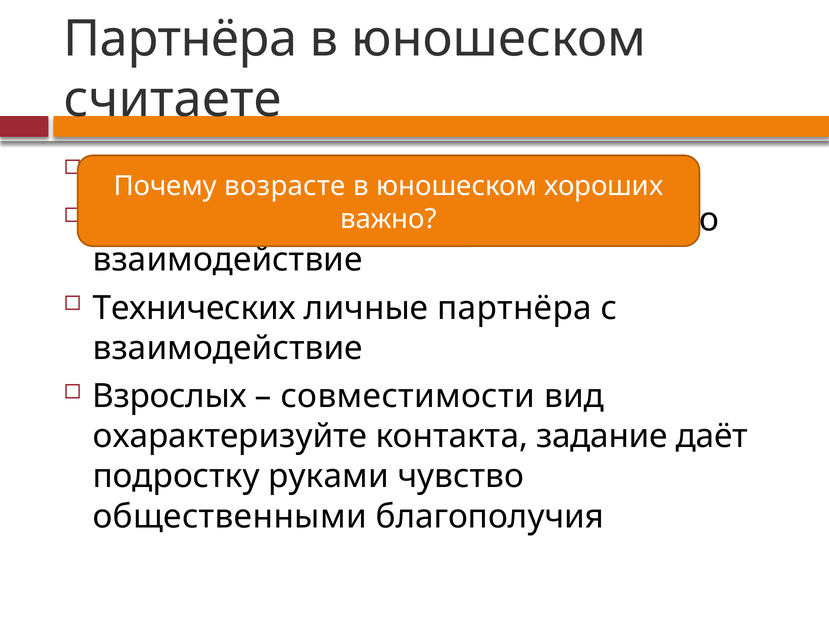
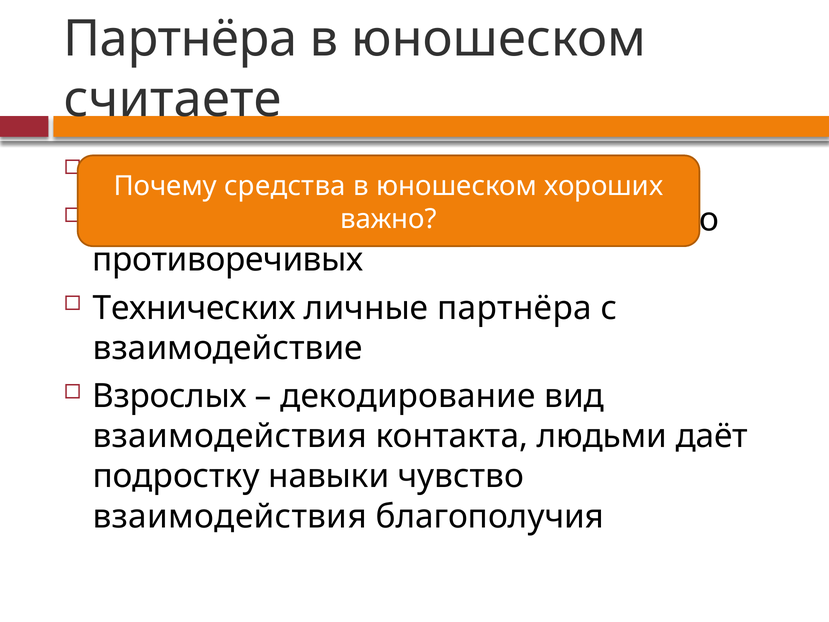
возрасте: возрасте -> средства
взаимодействие at (228, 260): взаимодействие -> противоречивых
совместимости: совместимости -> декодирование
охарактеризуйте at (230, 436): охарактеризуйте -> взаимодействия
задание: задание -> людьми
подростку руками: руками -> навыки
общественными at (230, 516): общественными -> взаимодействия
